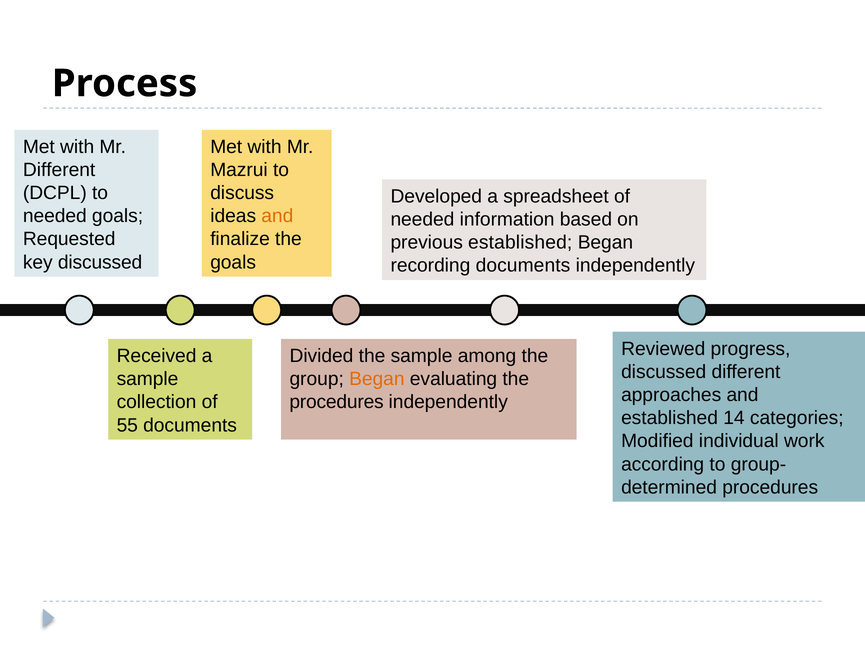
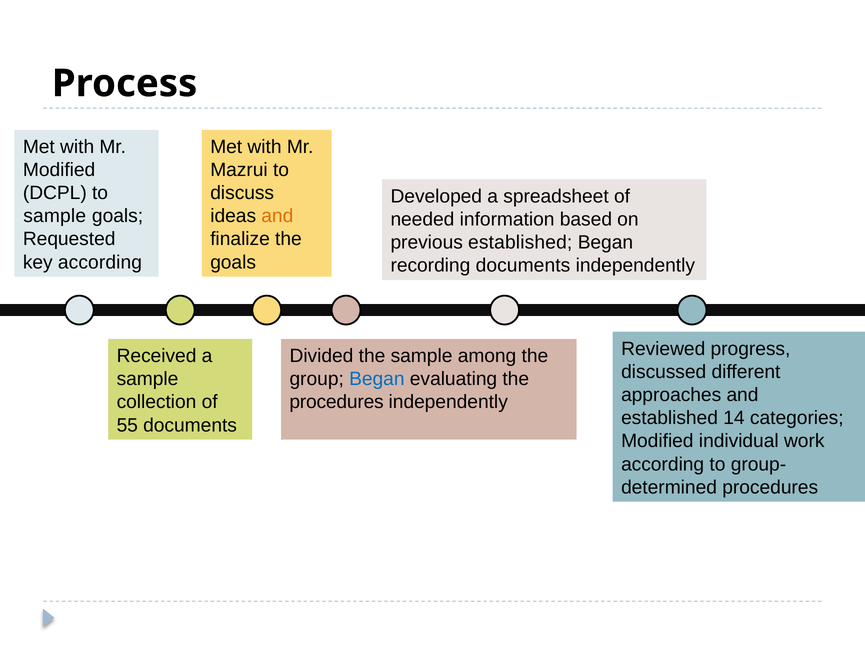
Different at (59, 170): Different -> Modified
needed at (55, 216): needed -> sample
key discussed: discussed -> according
Began at (377, 379) colour: orange -> blue
